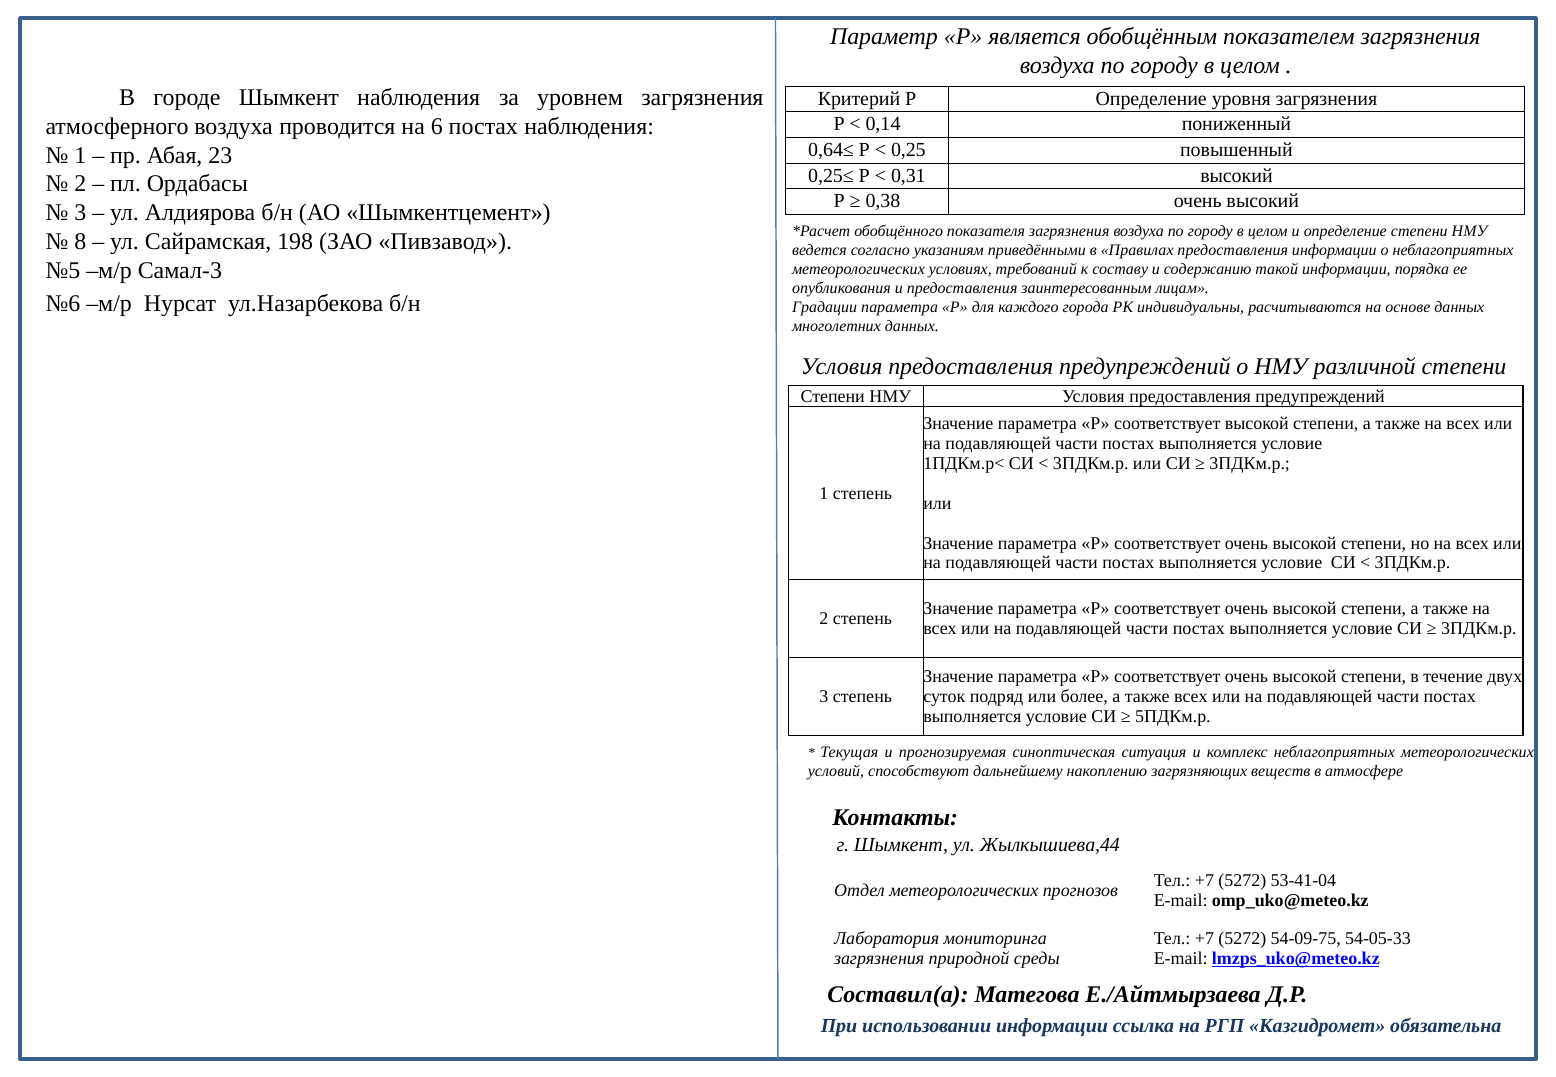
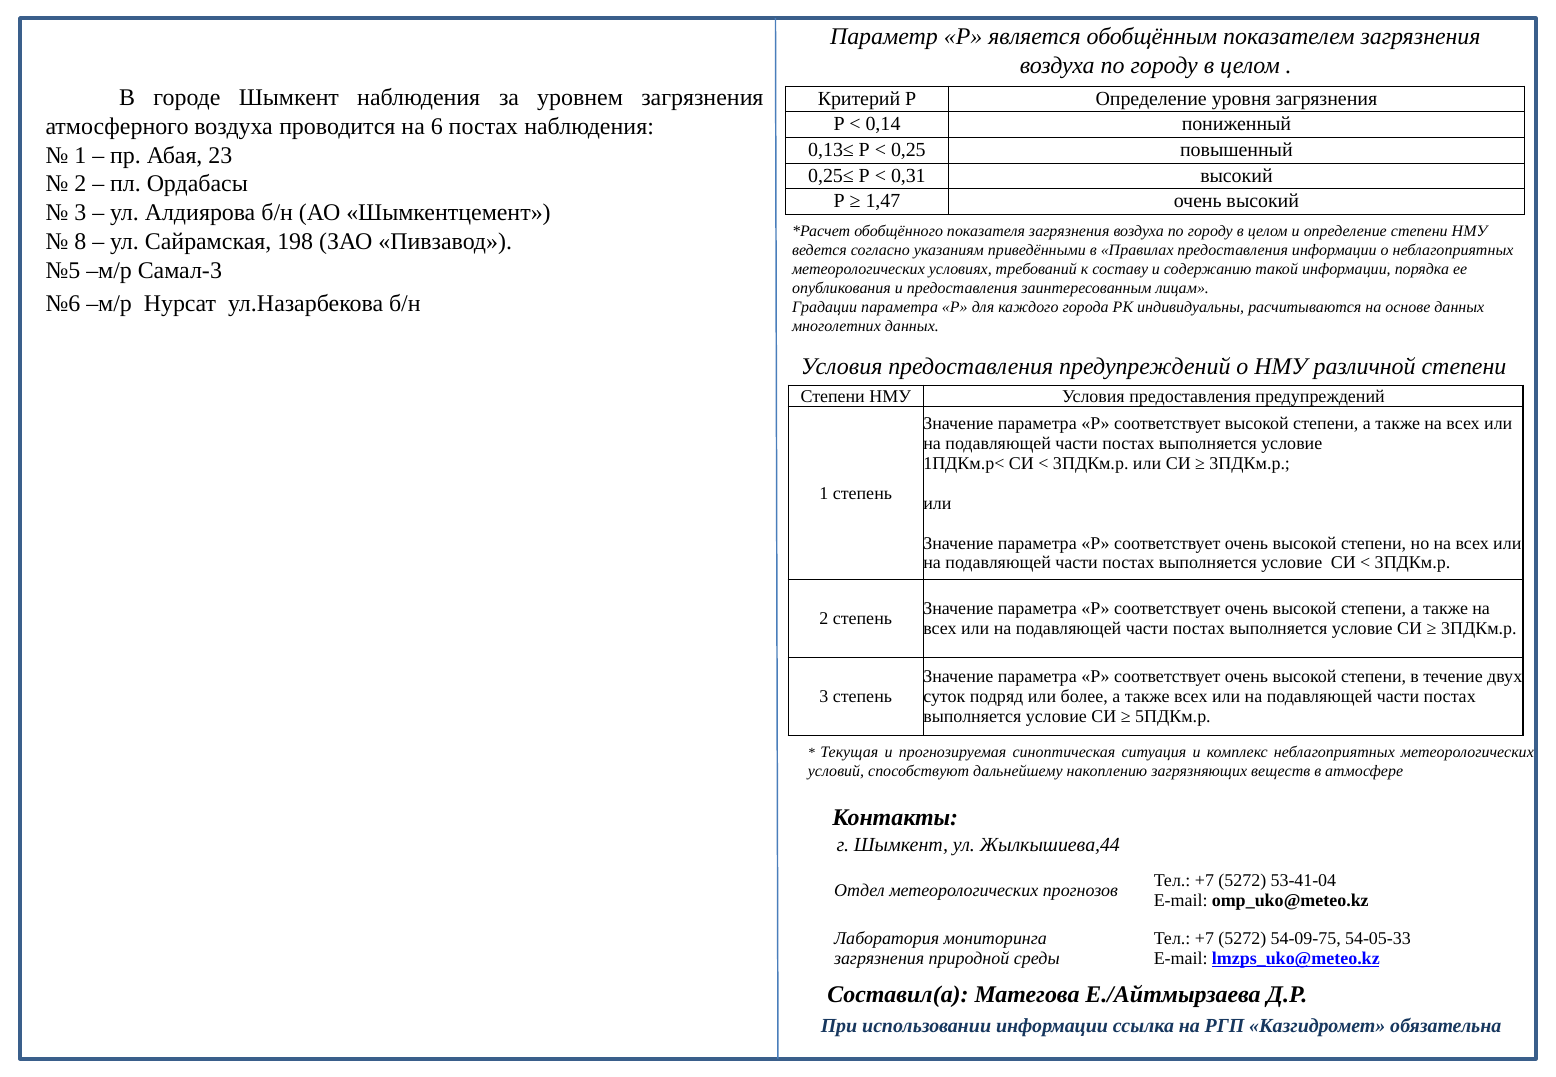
0,64≤: 0,64≤ -> 0,13≤
0,38: 0,38 -> 1,47
